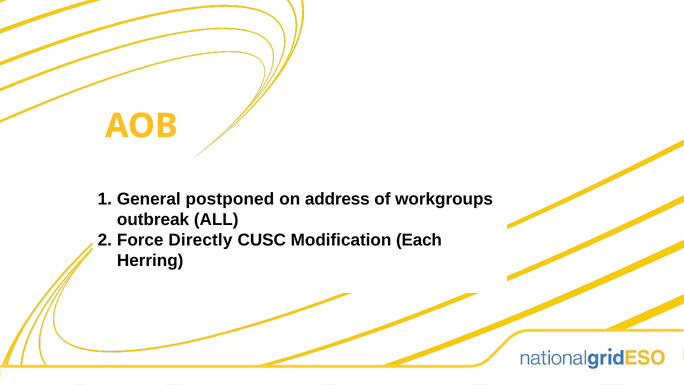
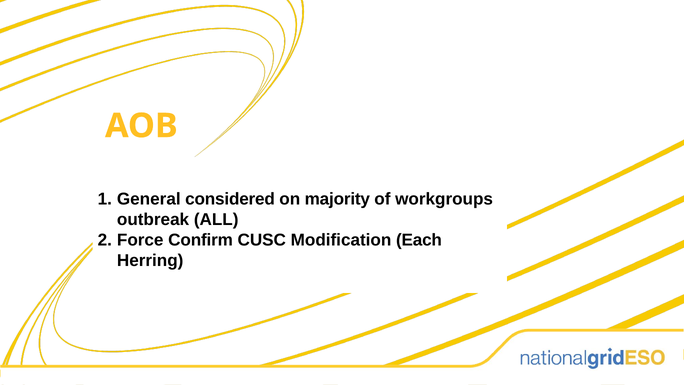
postponed: postponed -> considered
address: address -> majority
Directly: Directly -> Confirm
